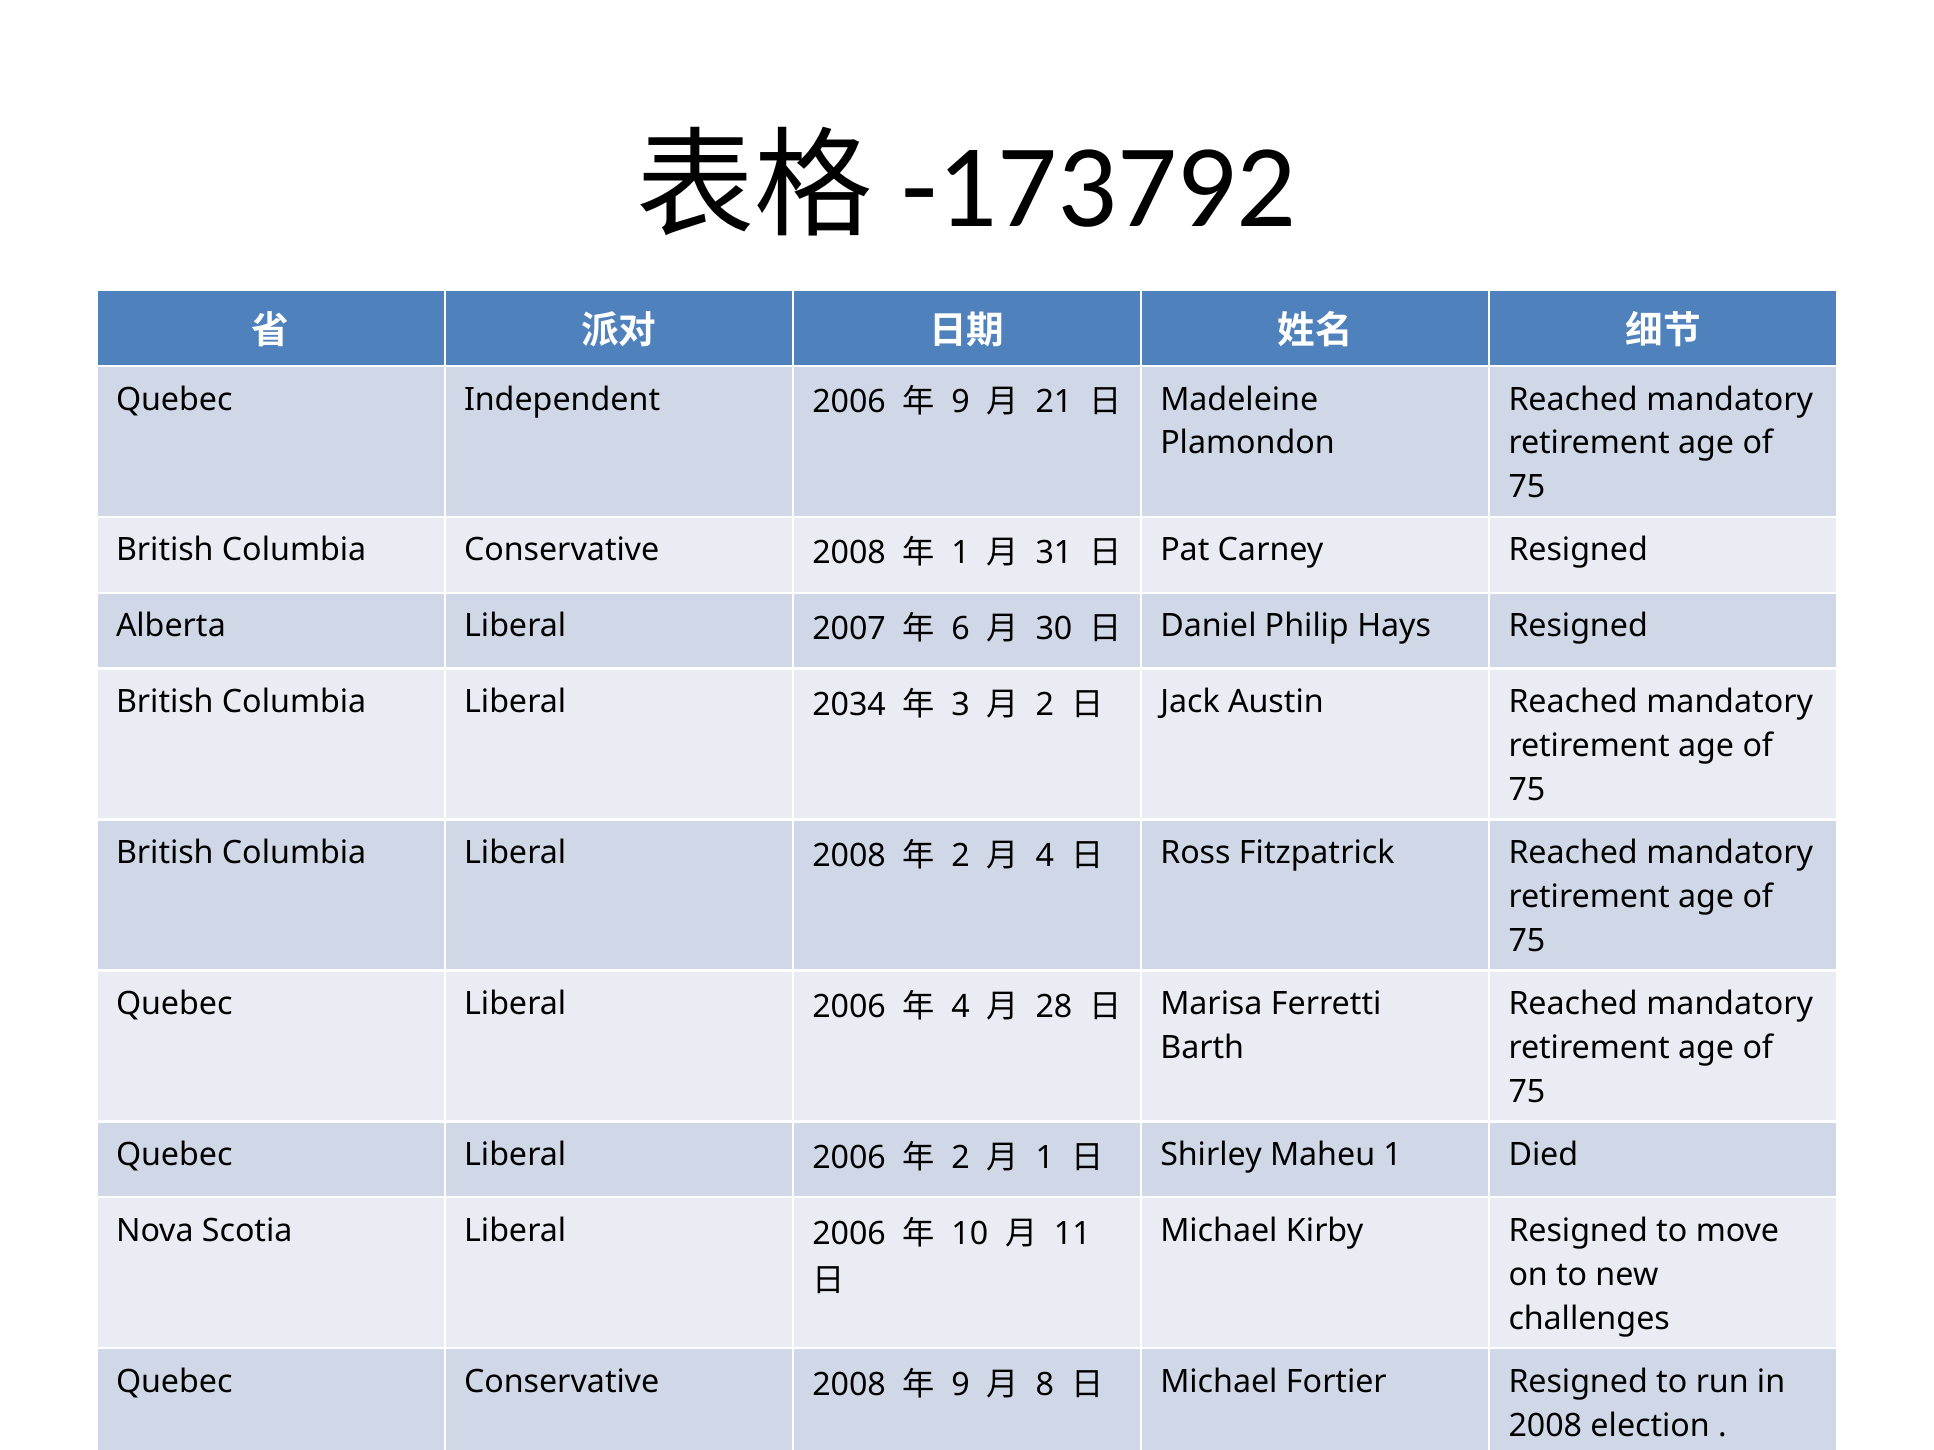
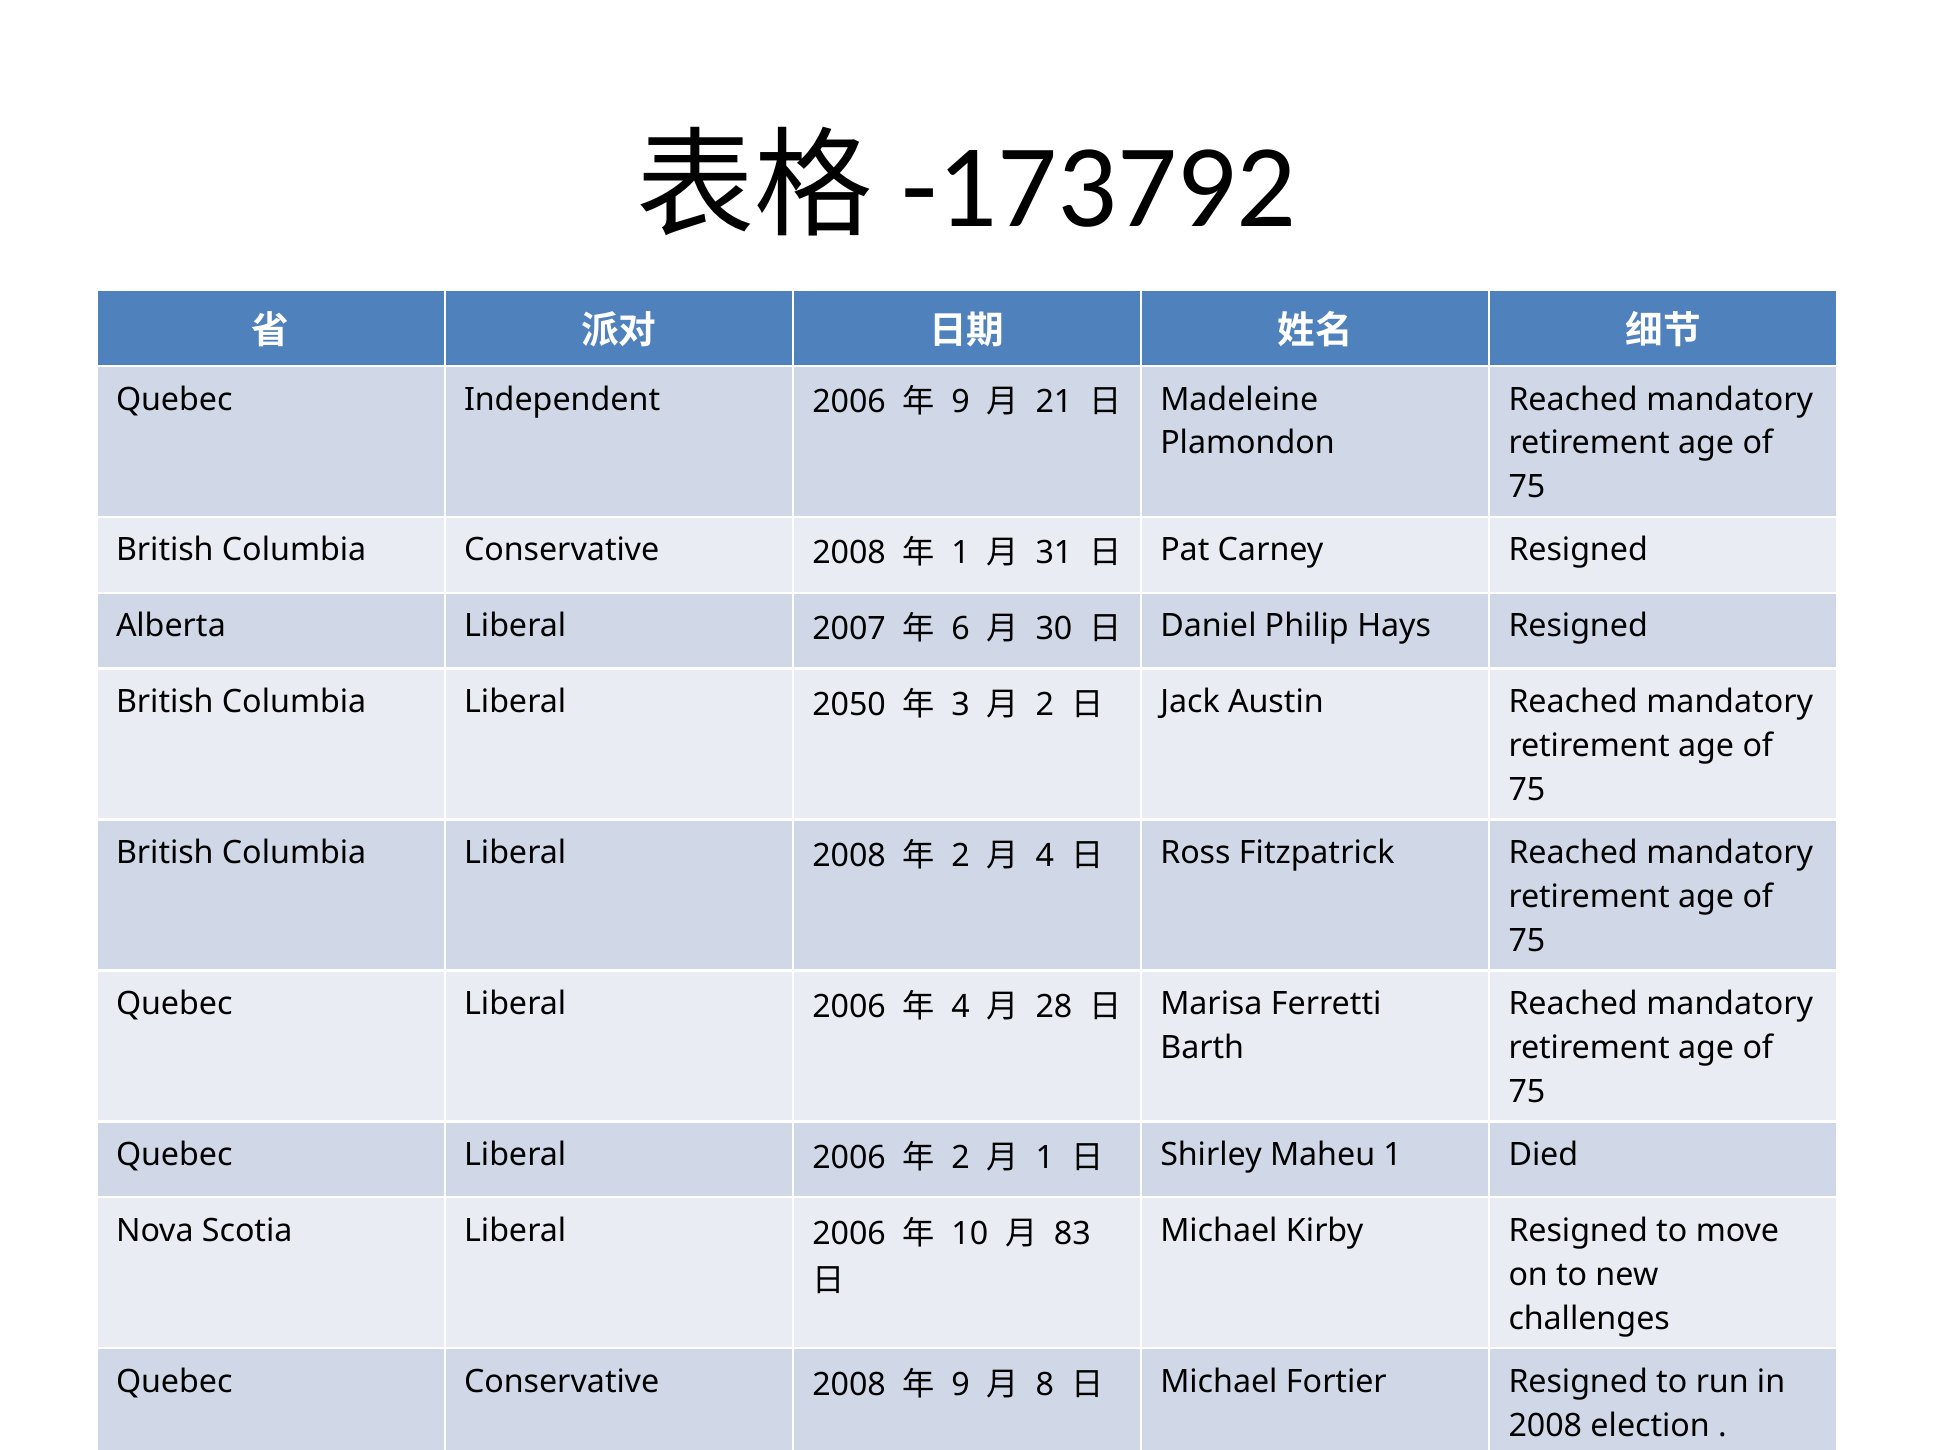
2034: 2034 -> 2050
11: 11 -> 83
